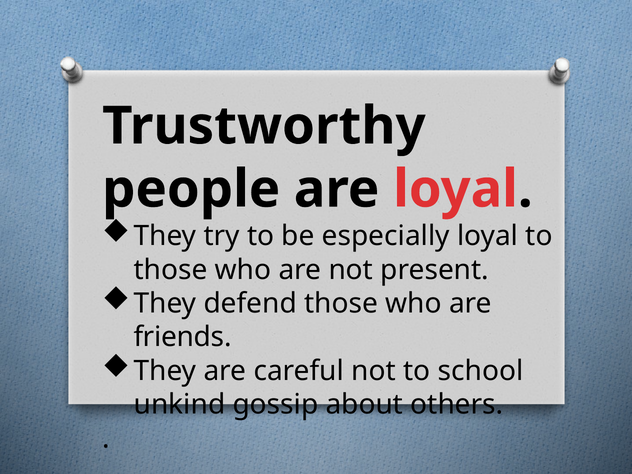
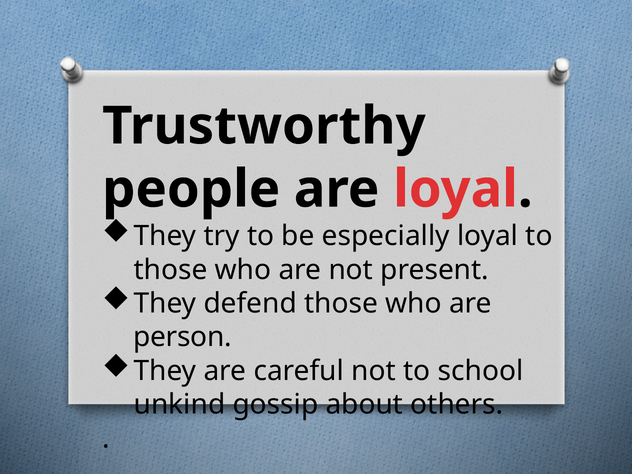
friends: friends -> person
